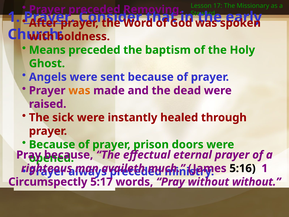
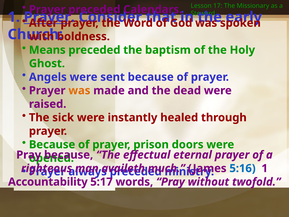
Removing: Removing -> Calendars
5:16 colour: black -> blue
Circumspectly: Circumspectly -> Accountability
without without: without -> twofold
